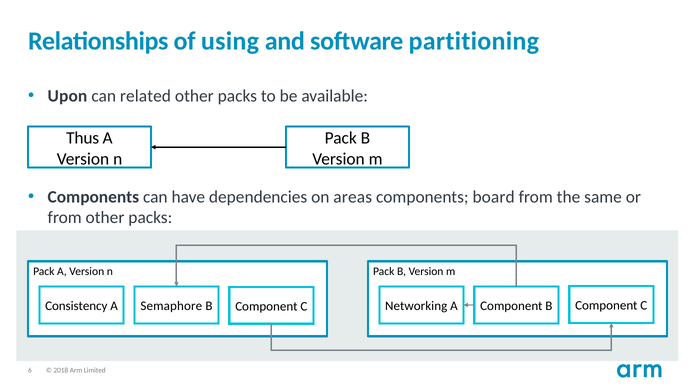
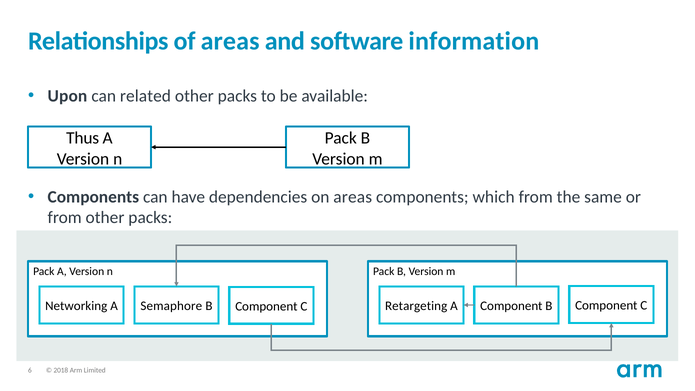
of using: using -> areas
partitioning: partitioning -> information
board: board -> which
Consistency: Consistency -> Networking
Networking: Networking -> Retargeting
